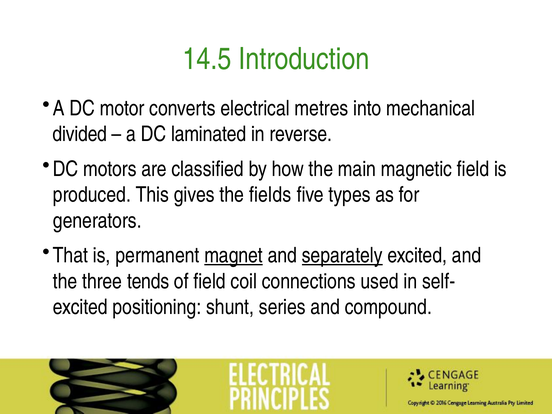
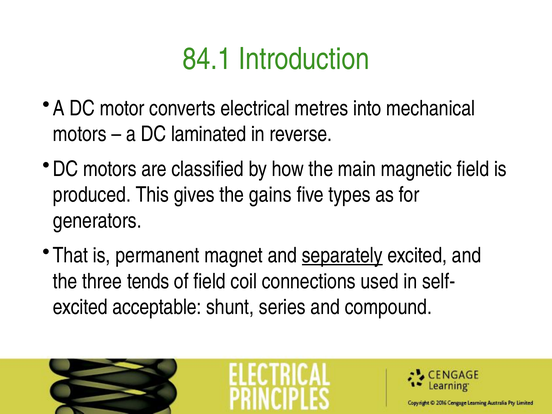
14.5: 14.5 -> 84.1
divided at (80, 134): divided -> motors
fields: fields -> gains
magnet underline: present -> none
positioning: positioning -> acceptable
